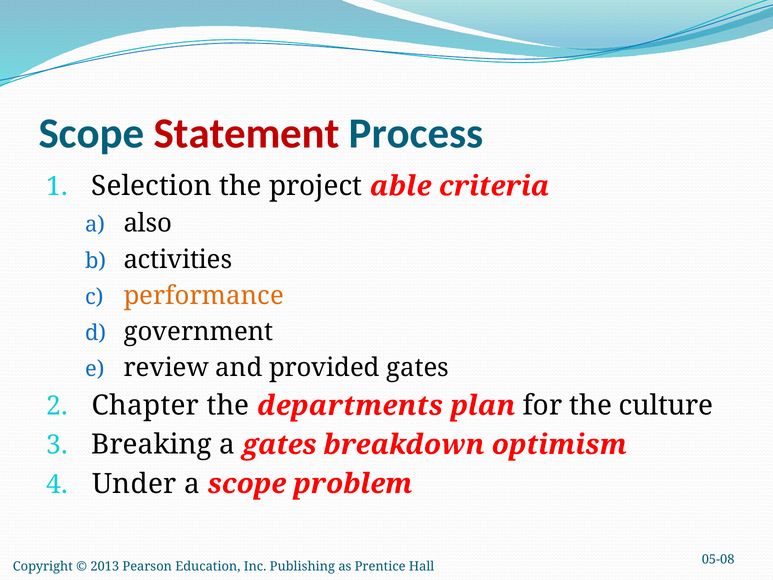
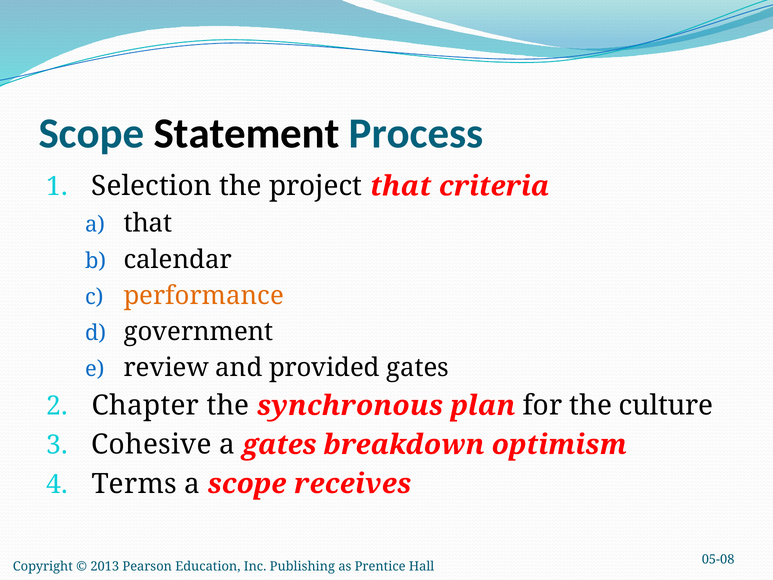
Statement colour: red -> black
project able: able -> that
a also: also -> that
activities: activities -> calendar
departments: departments -> synchronous
Breaking: Breaking -> Cohesive
Under: Under -> Terms
problem: problem -> receives
